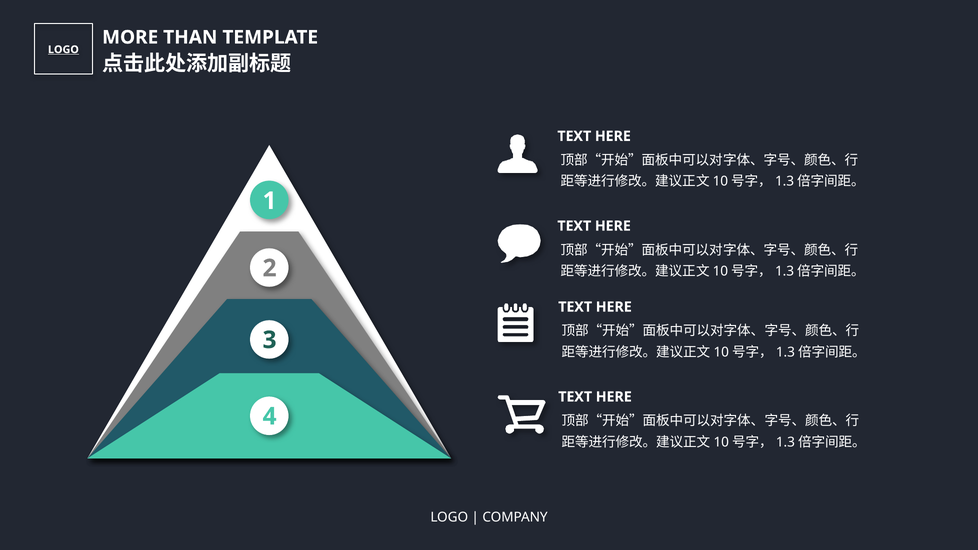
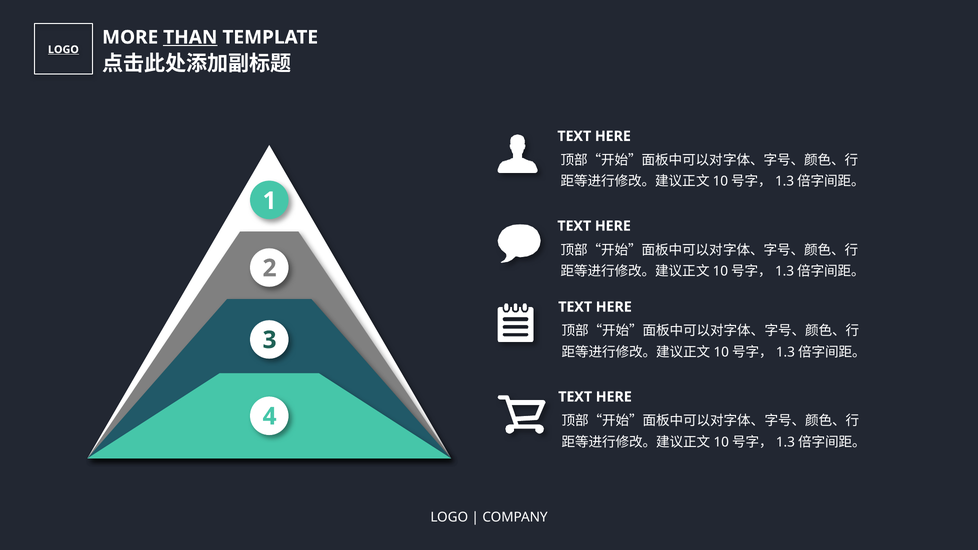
THAN underline: none -> present
